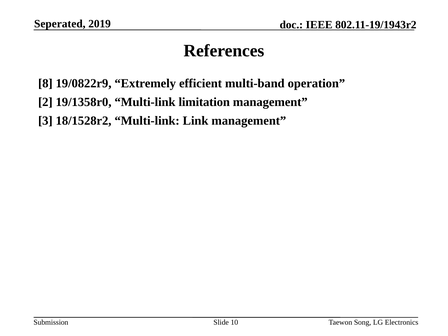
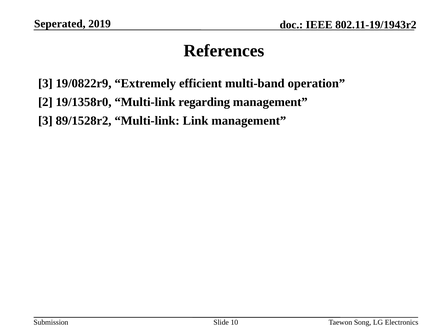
8 at (45, 83): 8 -> 3
limitation: limitation -> regarding
18/1528r2: 18/1528r2 -> 89/1528r2
